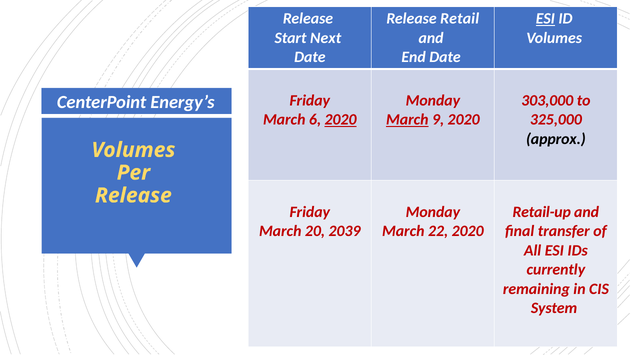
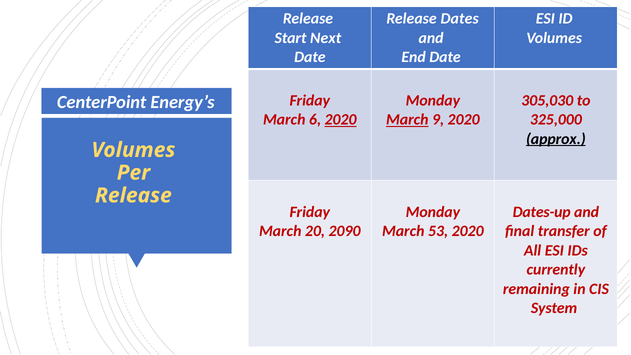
Retail: Retail -> Dates
ESI at (545, 19) underline: present -> none
303,000: 303,000 -> 305,030
approx underline: none -> present
Retail-up: Retail-up -> Dates-up
2039: 2039 -> 2090
22: 22 -> 53
